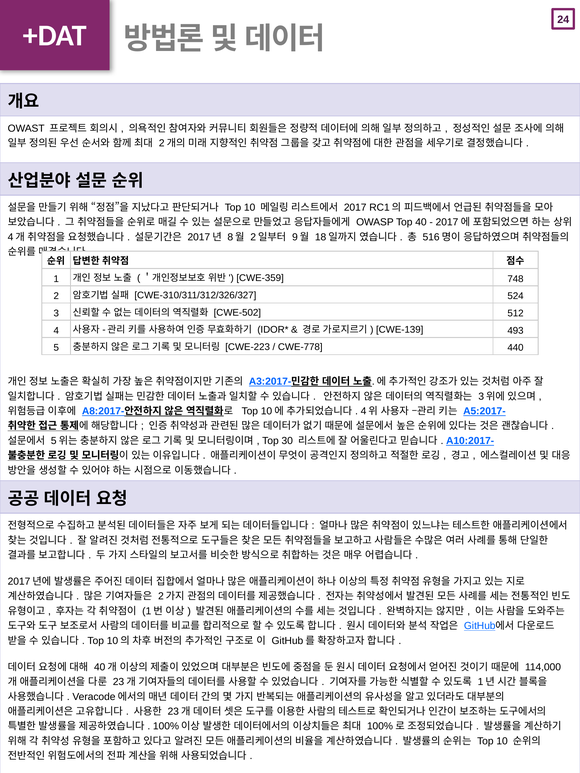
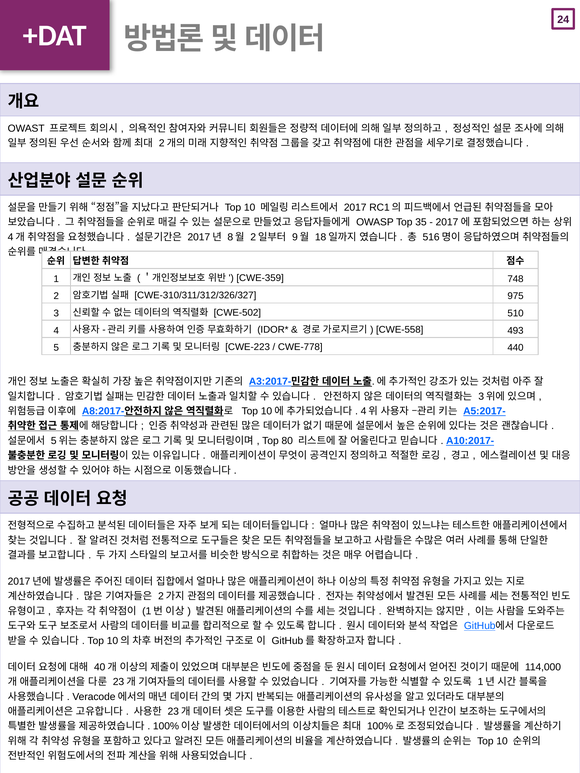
40: 40 -> 35
524: 524 -> 975
512: 512 -> 510
CWE-139: CWE-139 -> CWE-558
30: 30 -> 80
